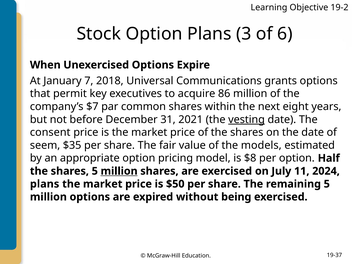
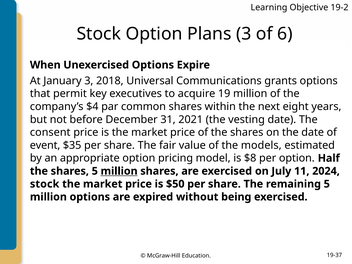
January 7: 7 -> 3
86: 86 -> 19
$7: $7 -> $4
vesting underline: present -> none
seem: seem -> event
plans at (45, 184): plans -> stock
